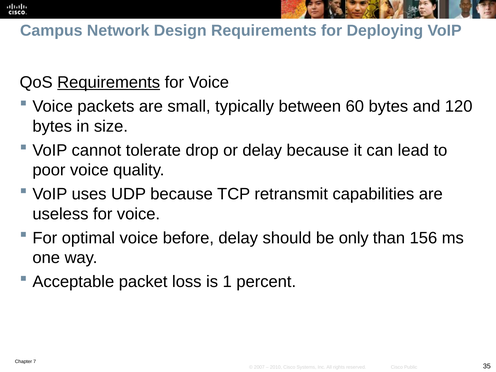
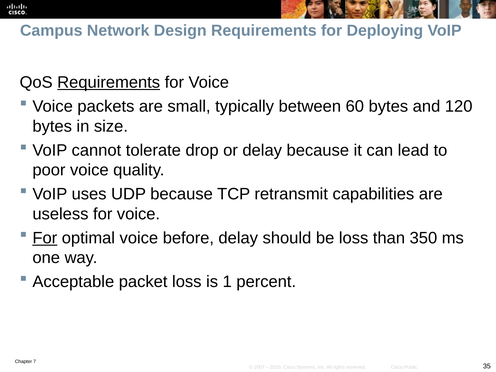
For at (45, 238) underline: none -> present
be only: only -> loss
156: 156 -> 350
